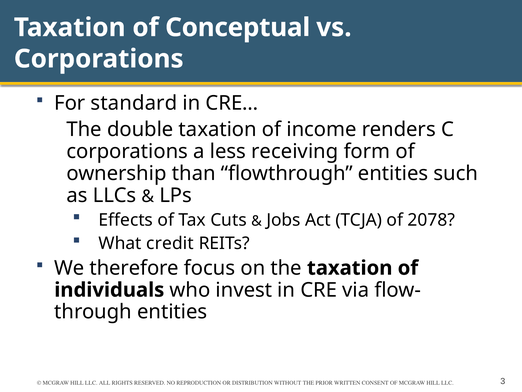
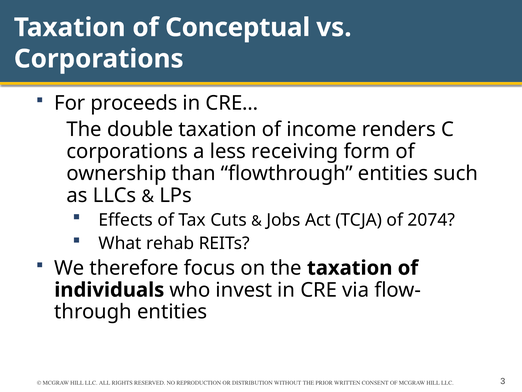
standard: standard -> proceeds
2078: 2078 -> 2074
credit: credit -> rehab
